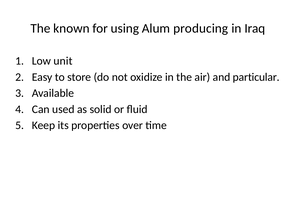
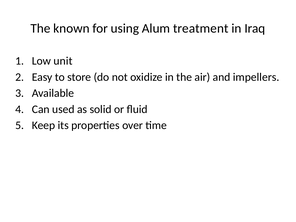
producing: producing -> treatment
particular: particular -> impellers
